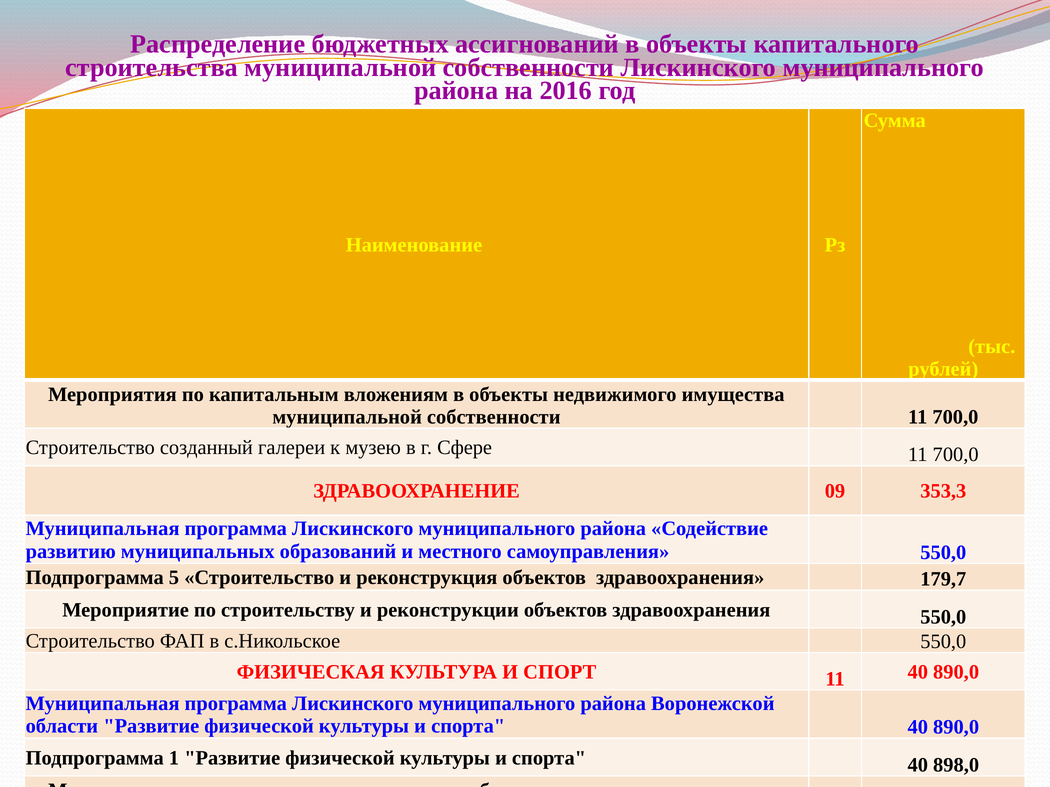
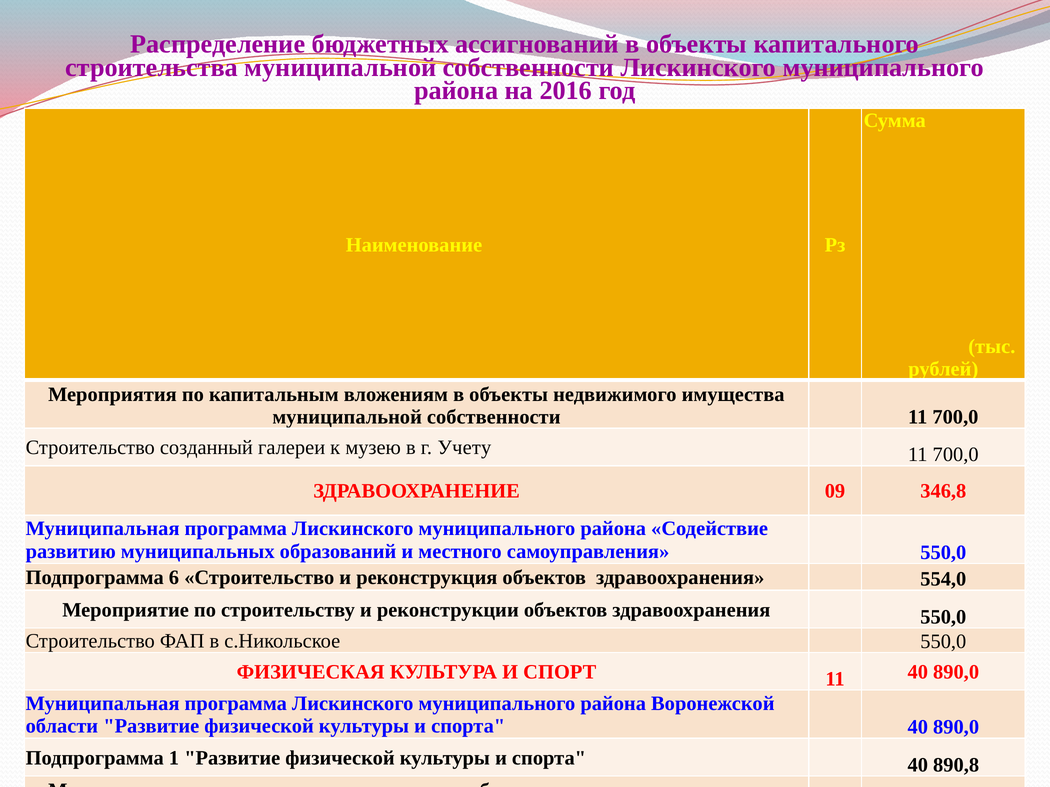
Сфере: Сфере -> Учету
353,3: 353,3 -> 346,8
Подпрограмма 5: 5 -> 6
179,7: 179,7 -> 554,0
898,0: 898,0 -> 890,8
